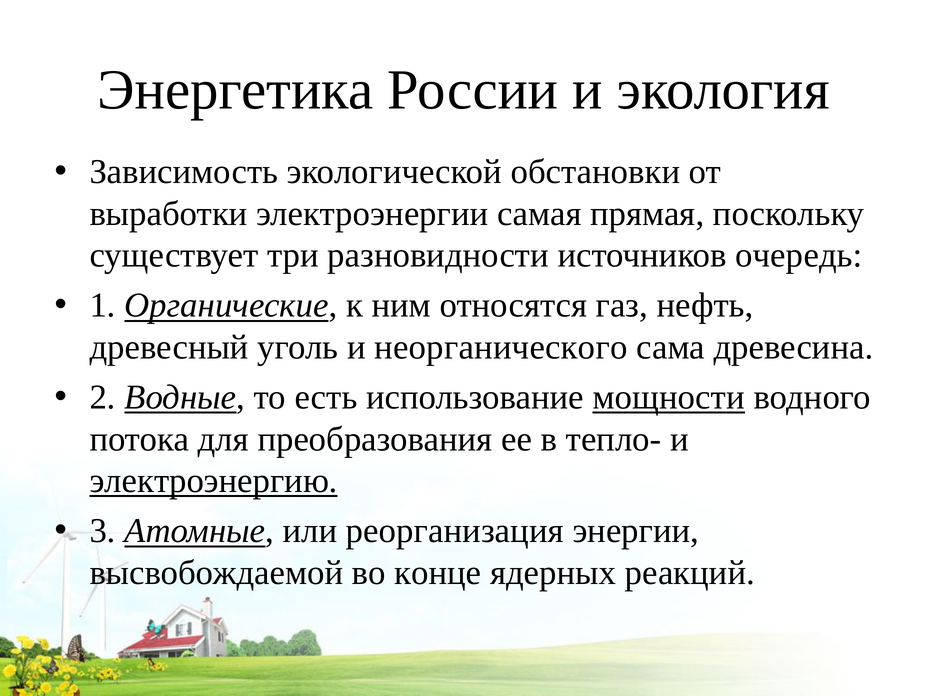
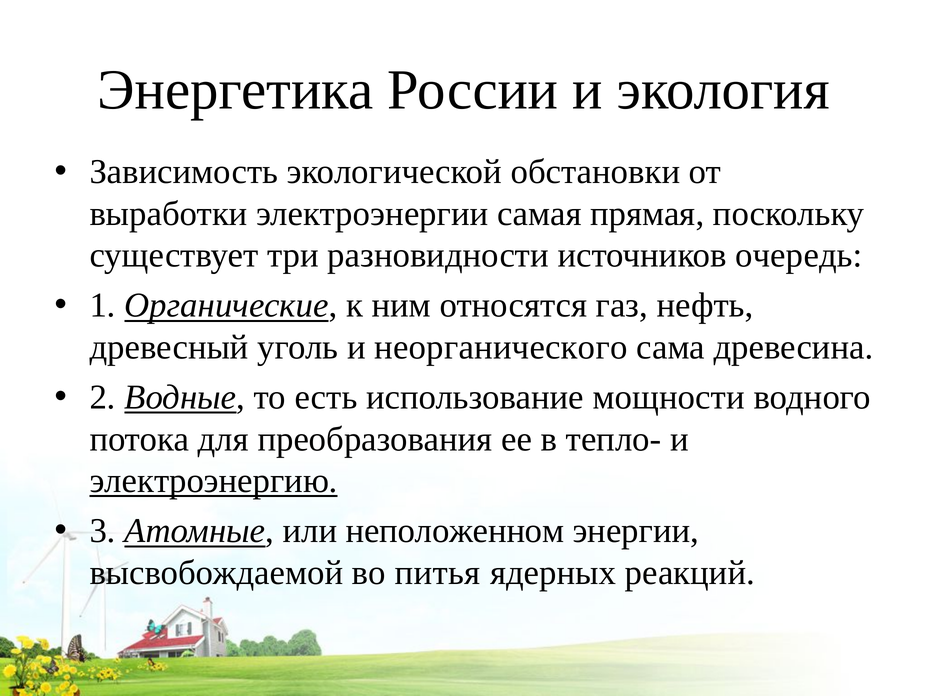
мощности underline: present -> none
реорганизация: реорганизация -> неположенном
конце: конце -> питья
